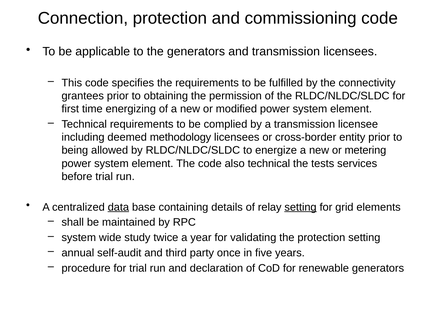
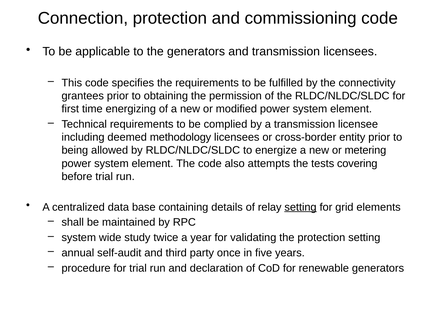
also technical: technical -> attempts
services: services -> covering
data underline: present -> none
